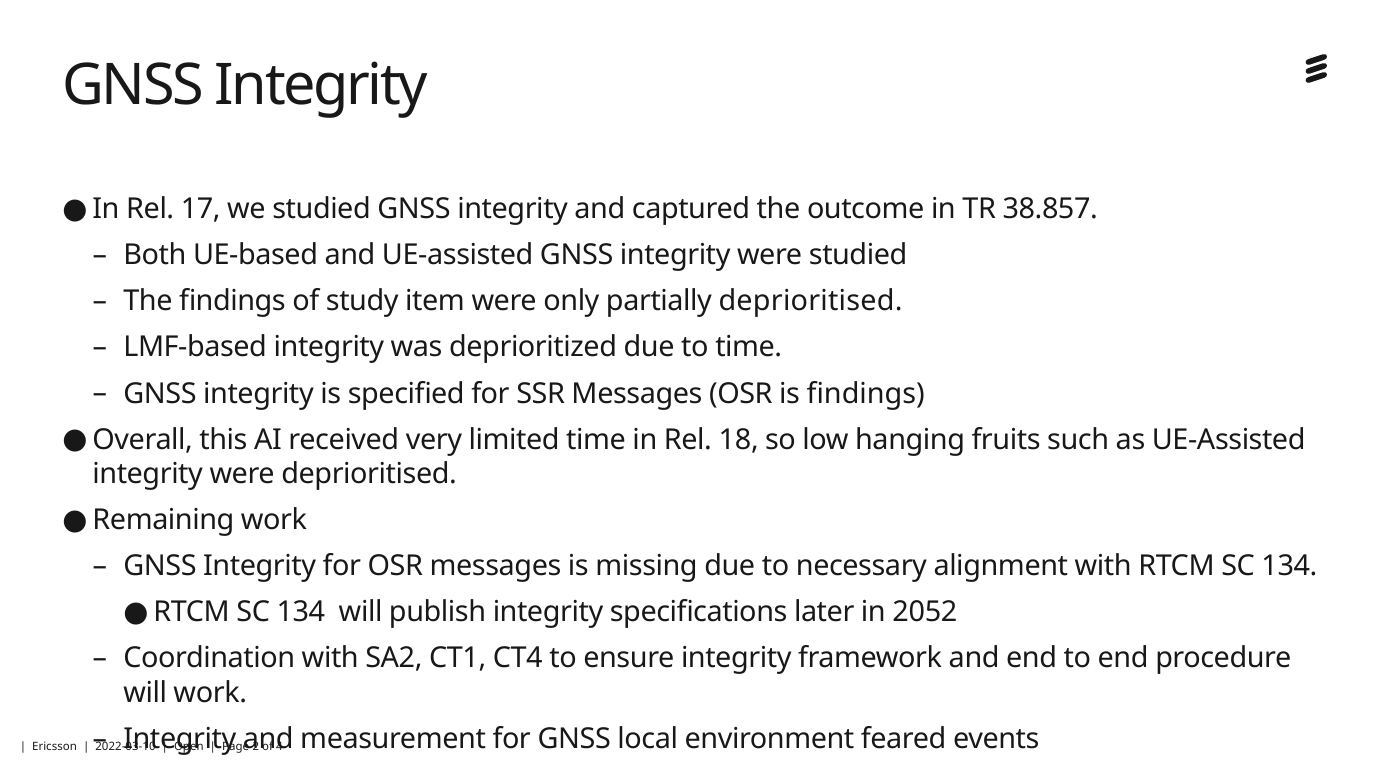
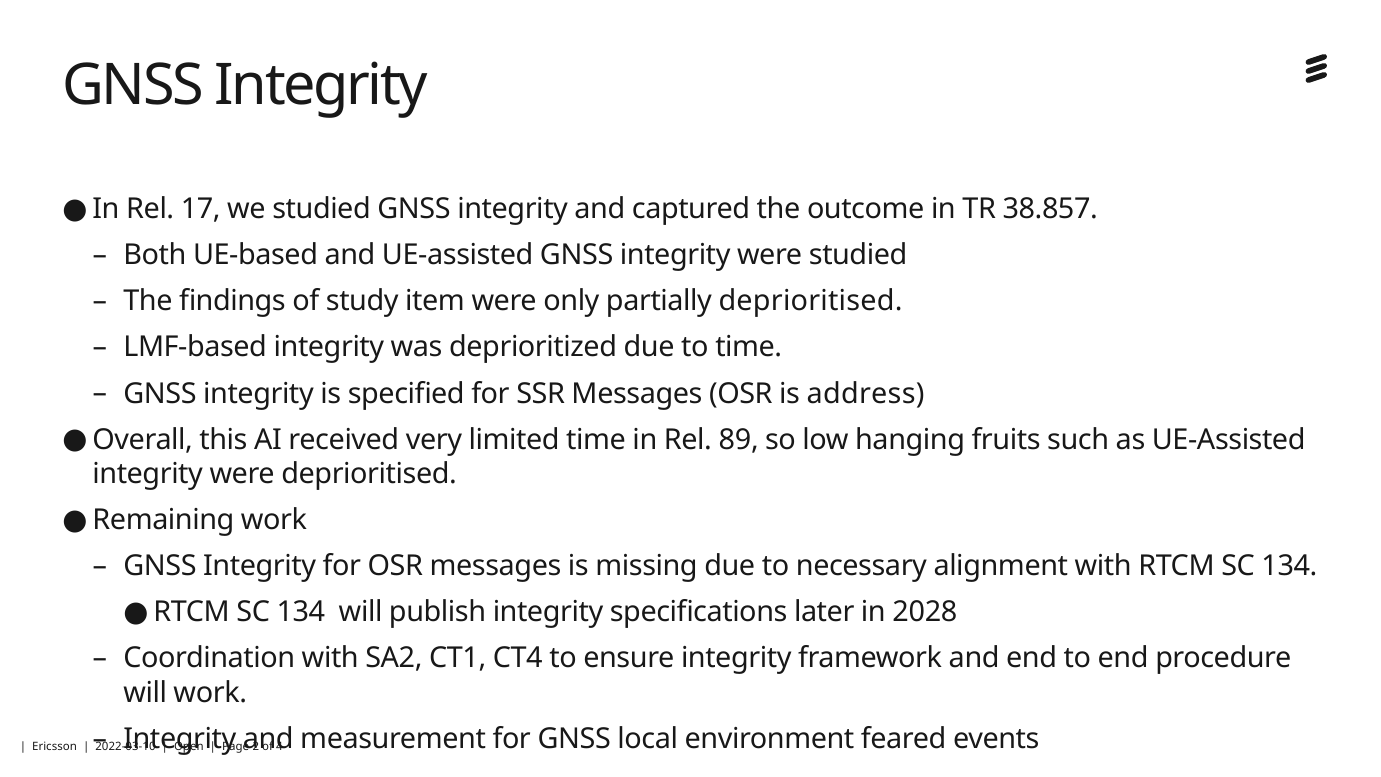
is findings: findings -> address
18: 18 -> 89
2052: 2052 -> 2028
